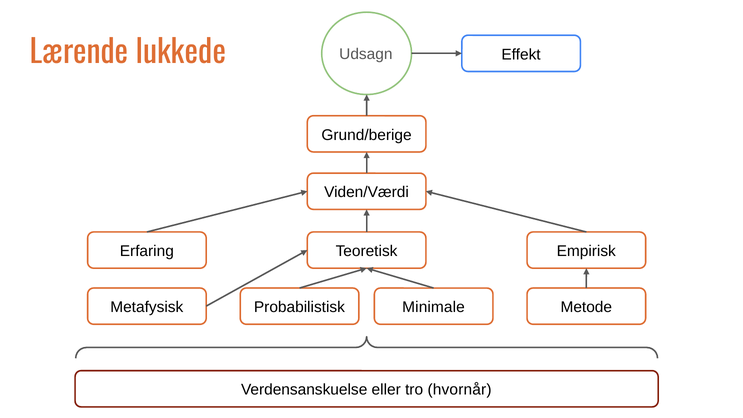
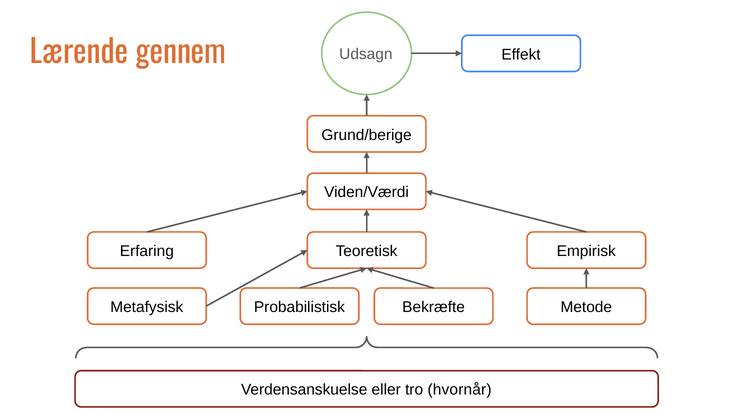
lukkede: lukkede -> gennem
Minimale: Minimale -> Bekræfte
